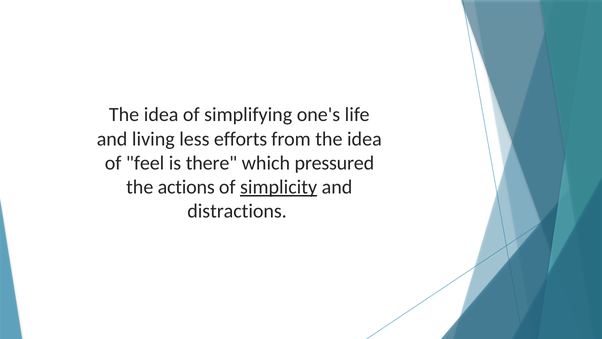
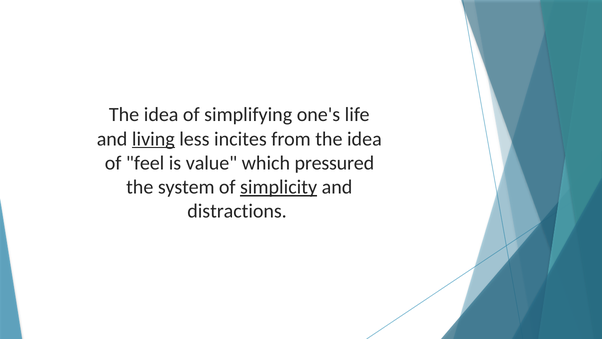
living underline: none -> present
efforts: efforts -> incites
there: there -> value
actions: actions -> system
